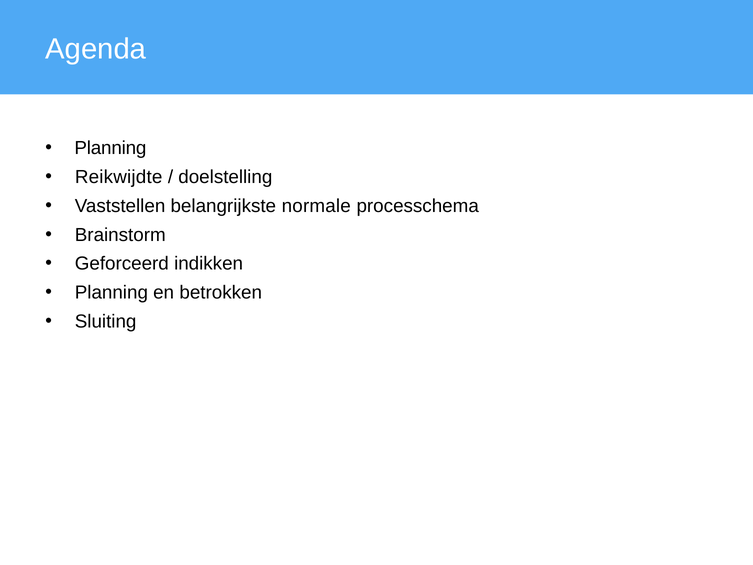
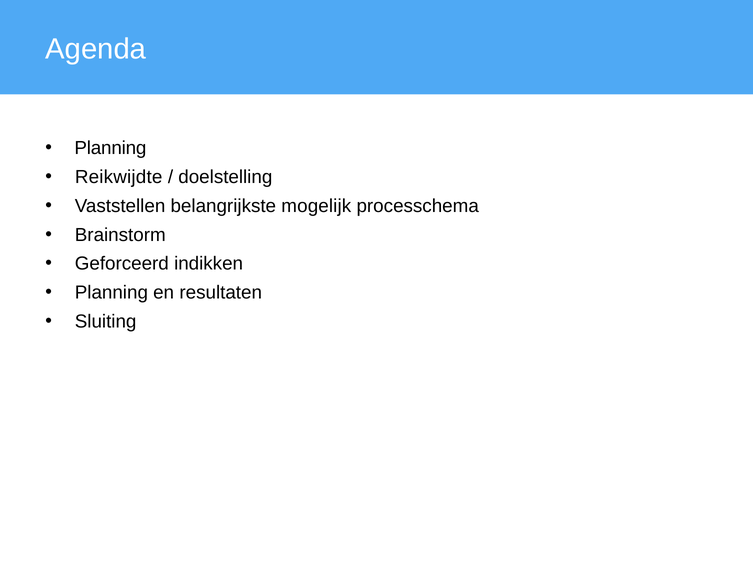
normale: normale -> mogelijk
betrokken: betrokken -> resultaten
